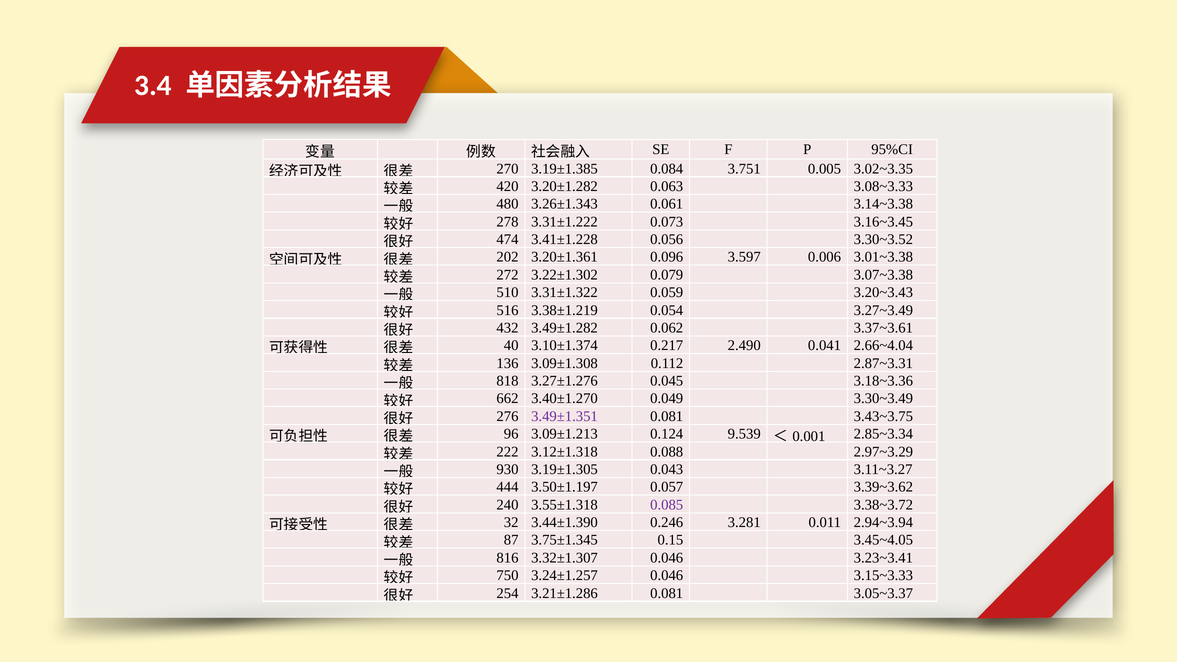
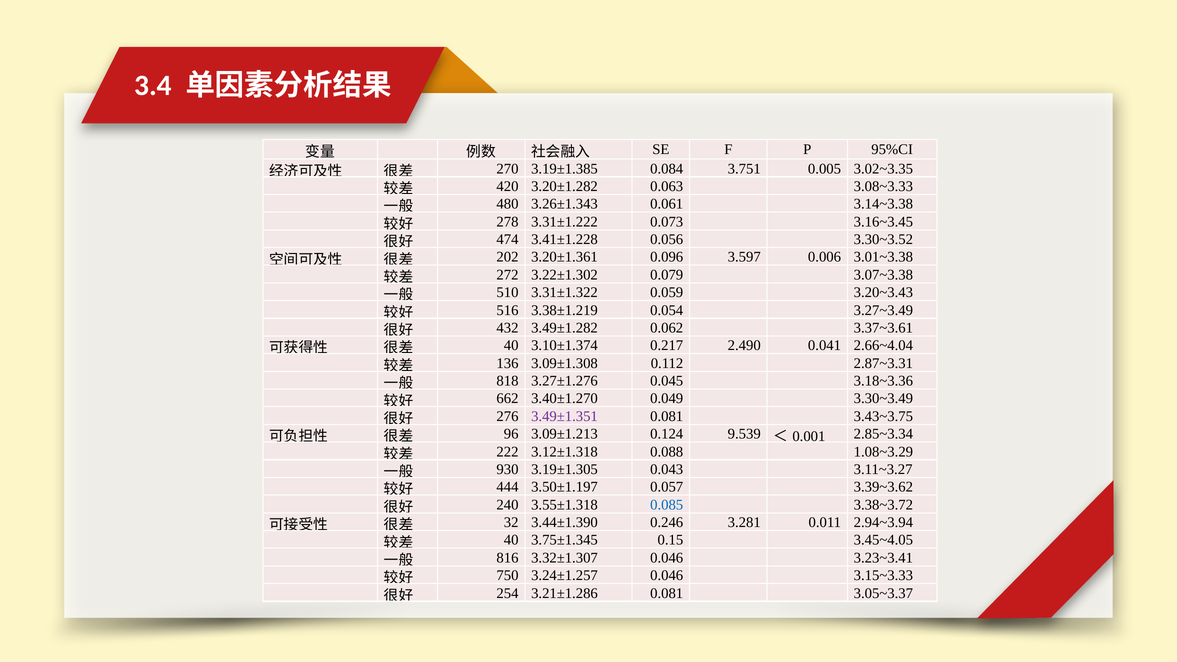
2.97~3.29: 2.97~3.29 -> 1.08~3.29
0.085 colour: purple -> blue
87 at (511, 540): 87 -> 40
